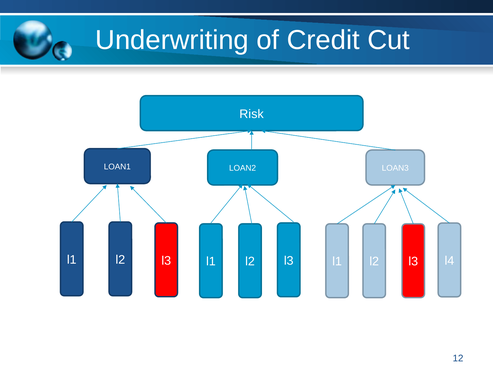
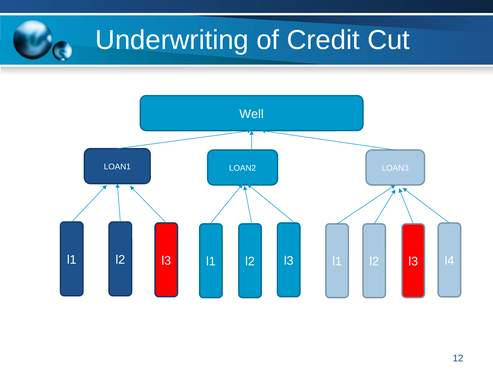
Risk: Risk -> Well
